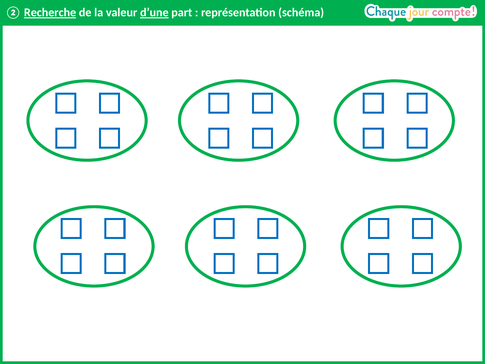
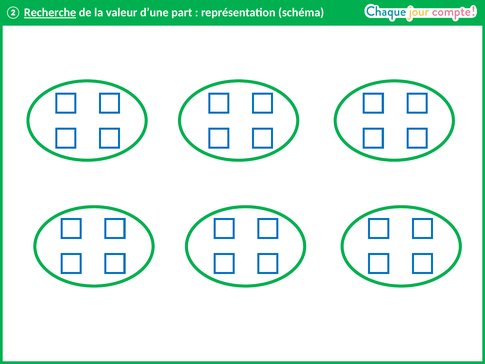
d’une underline: present -> none
